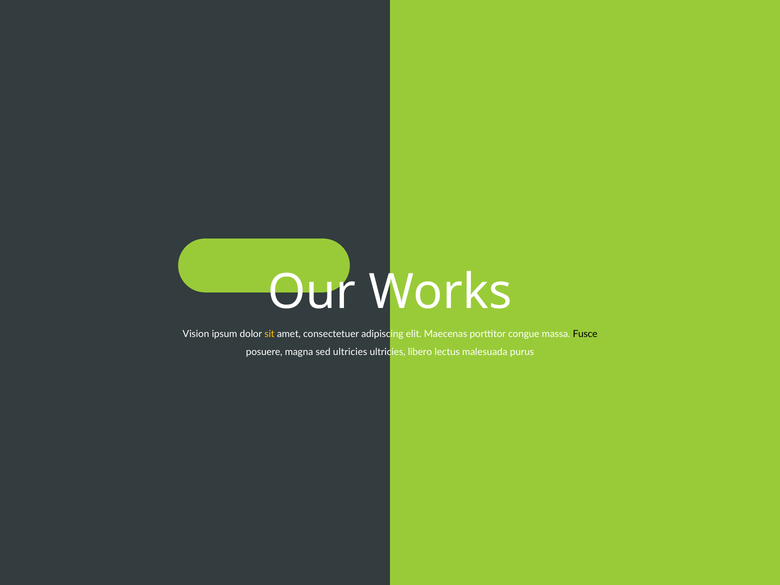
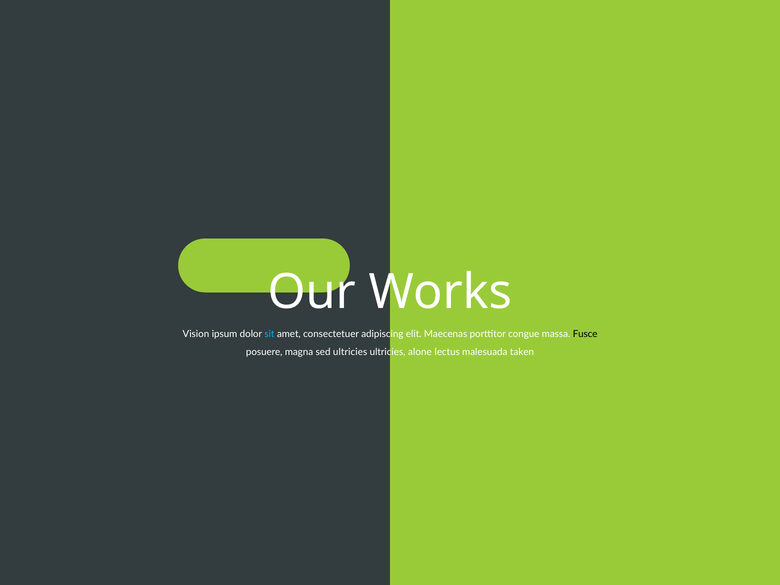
sit colour: yellow -> light blue
libero: libero -> alone
purus: purus -> taken
